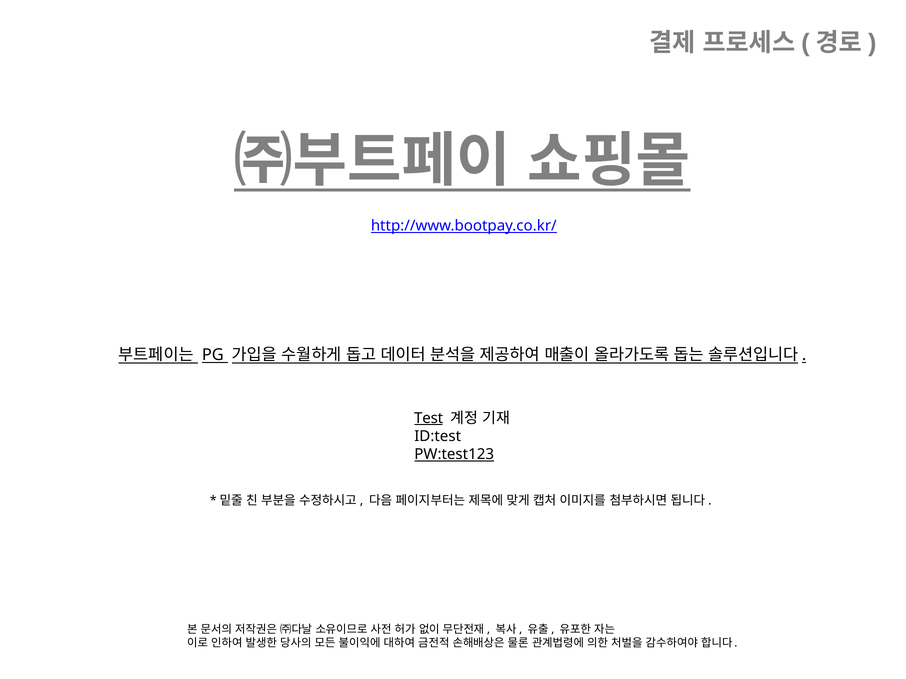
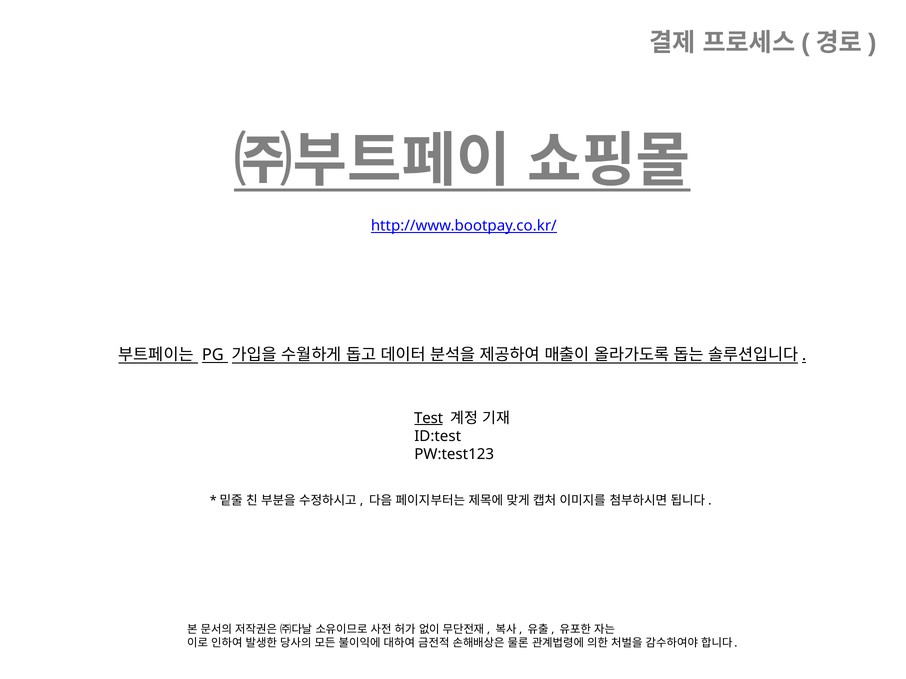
PW:test123 underline: present -> none
